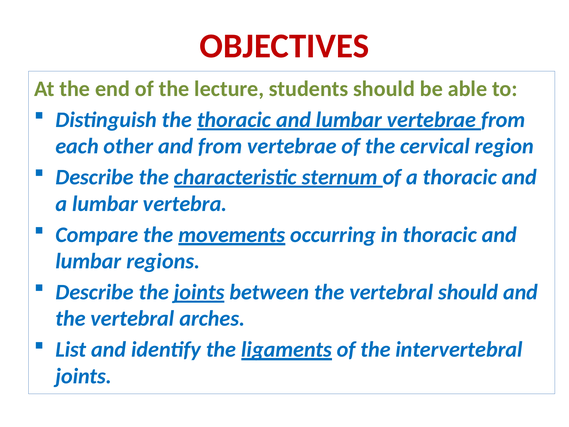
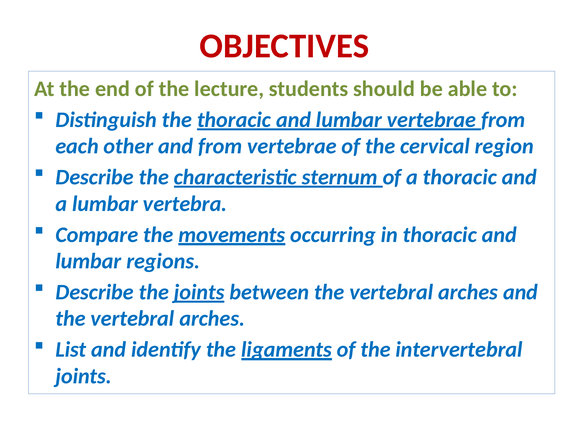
between the vertebral should: should -> arches
